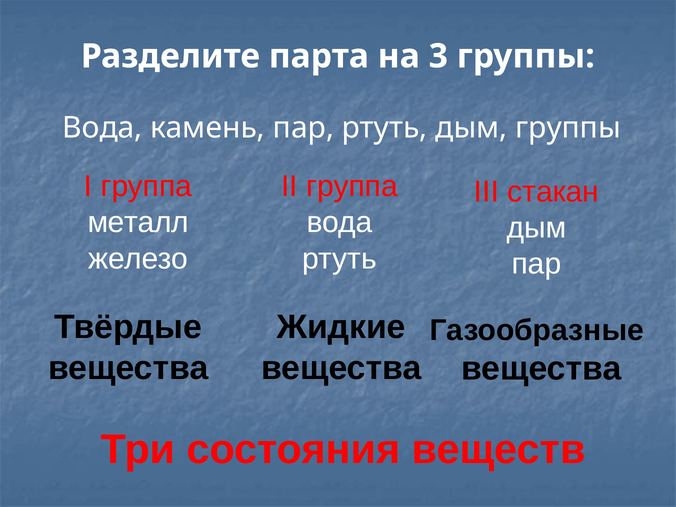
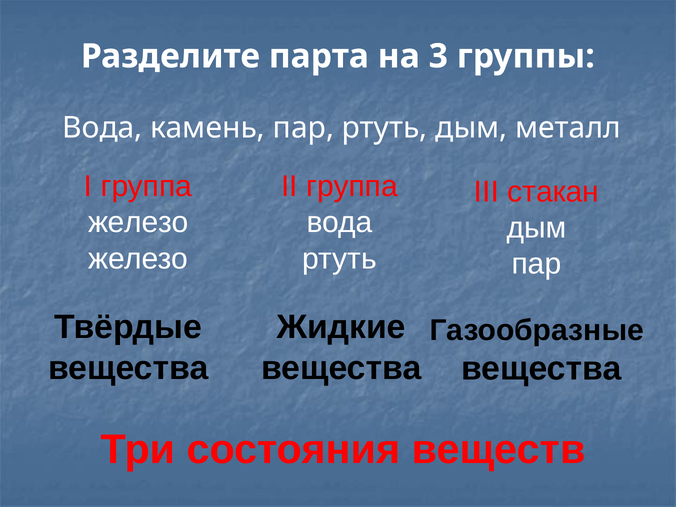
дым группы: группы -> металл
металл at (138, 223): металл -> железо
